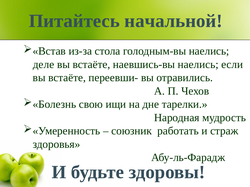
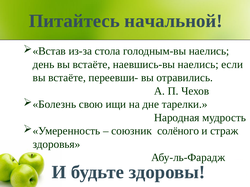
деле: деле -> день
работать: работать -> солёного
